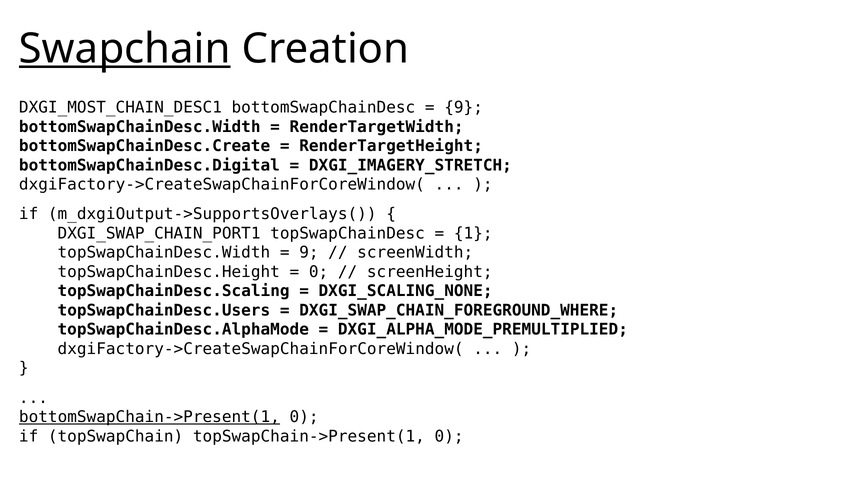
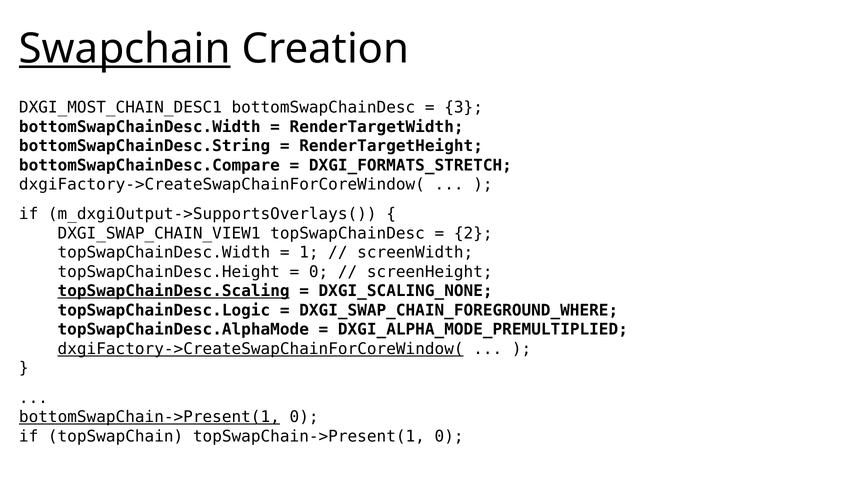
9 at (464, 108): 9 -> 3
bottomSwapChainDesc.Create: bottomSwapChainDesc.Create -> bottomSwapChainDesc.String
bottomSwapChainDesc.Digital: bottomSwapChainDesc.Digital -> bottomSwapChainDesc.Compare
DXGI_IMAGERY_STRETCH: DXGI_IMAGERY_STRETCH -> DXGI_FORMATS_STRETCH
DXGI_SWAP_CHAIN_PORT1: DXGI_SWAP_CHAIN_PORT1 -> DXGI_SWAP_CHAIN_VIEW1
1: 1 -> 2
9 at (309, 253): 9 -> 1
topSwapChainDesc.Scaling underline: none -> present
topSwapChainDesc.Users: topSwapChainDesc.Users -> topSwapChainDesc.Logic
dxgiFactory->CreateSwapChainForCoreWindow( at (261, 349) underline: none -> present
